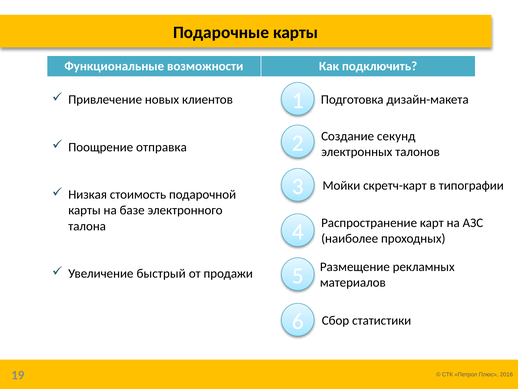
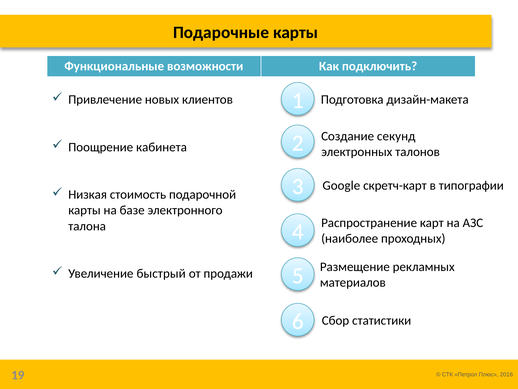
отправка: отправка -> кабинета
Мойки: Мойки -> Google
